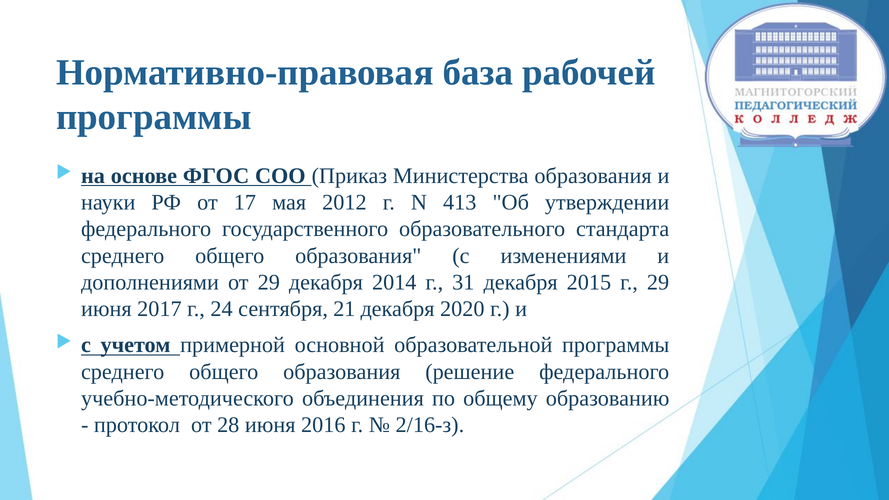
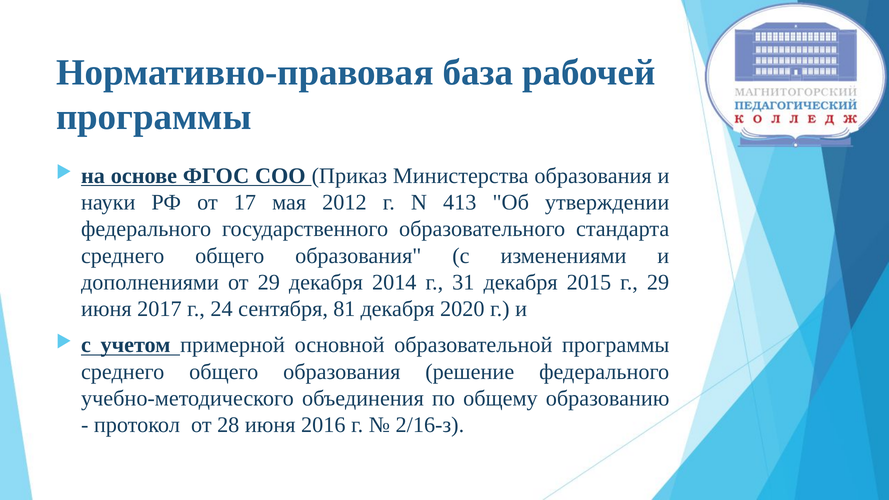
21: 21 -> 81
